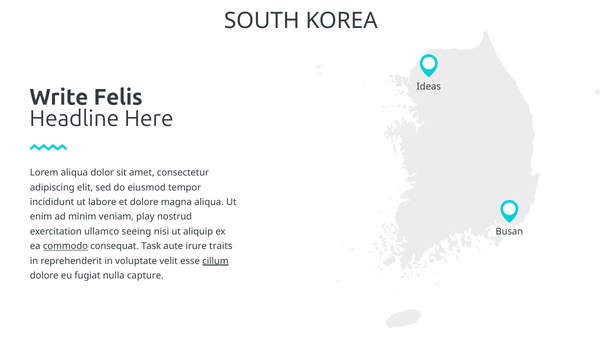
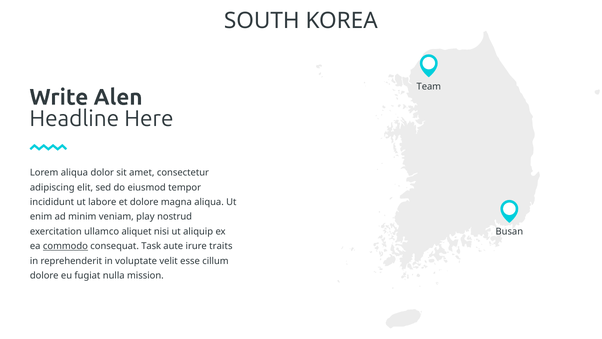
Ideas: Ideas -> Team
Felis: Felis -> Alen
seeing: seeing -> aliquet
cillum underline: present -> none
capture: capture -> mission
